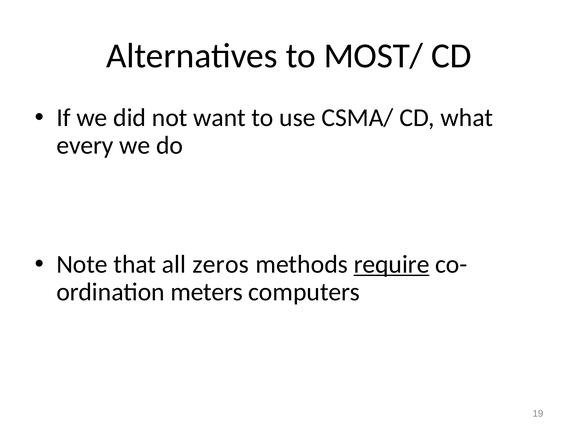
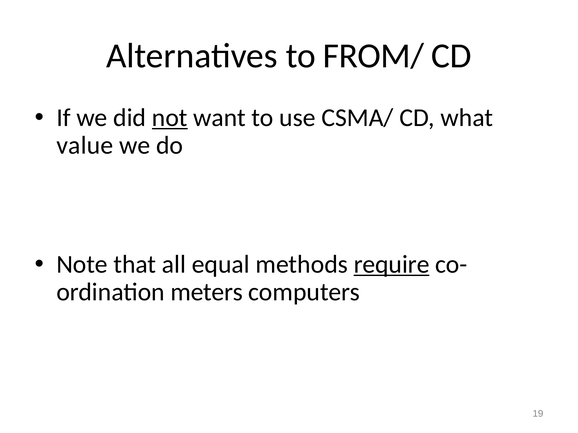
MOST/: MOST/ -> FROM/
not underline: none -> present
every: every -> value
zeros: zeros -> equal
